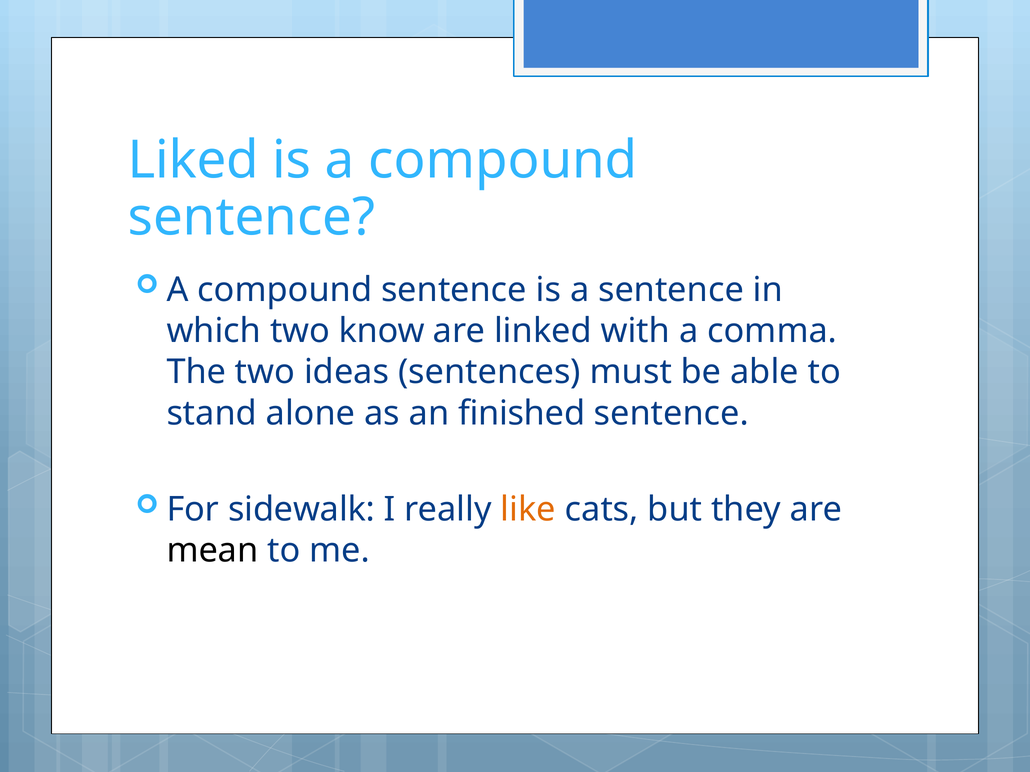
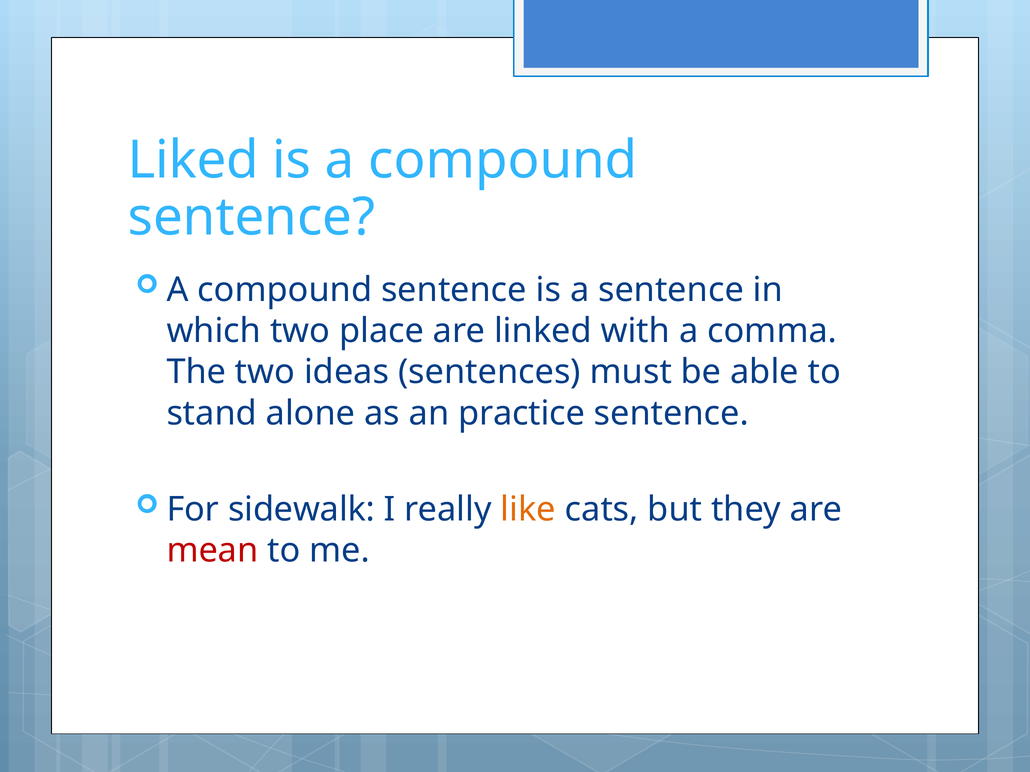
know: know -> place
finished: finished -> practice
mean colour: black -> red
